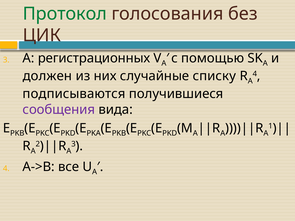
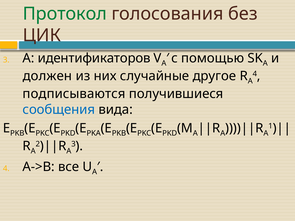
регистрационных: регистрационных -> идентификаторов
списку: списку -> другое
сообщения colour: purple -> blue
